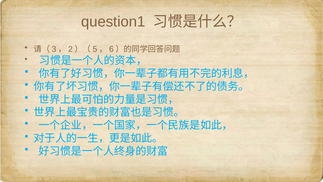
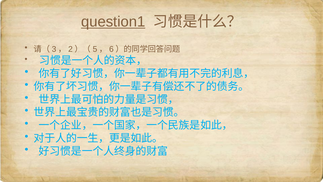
question1 underline: none -> present
